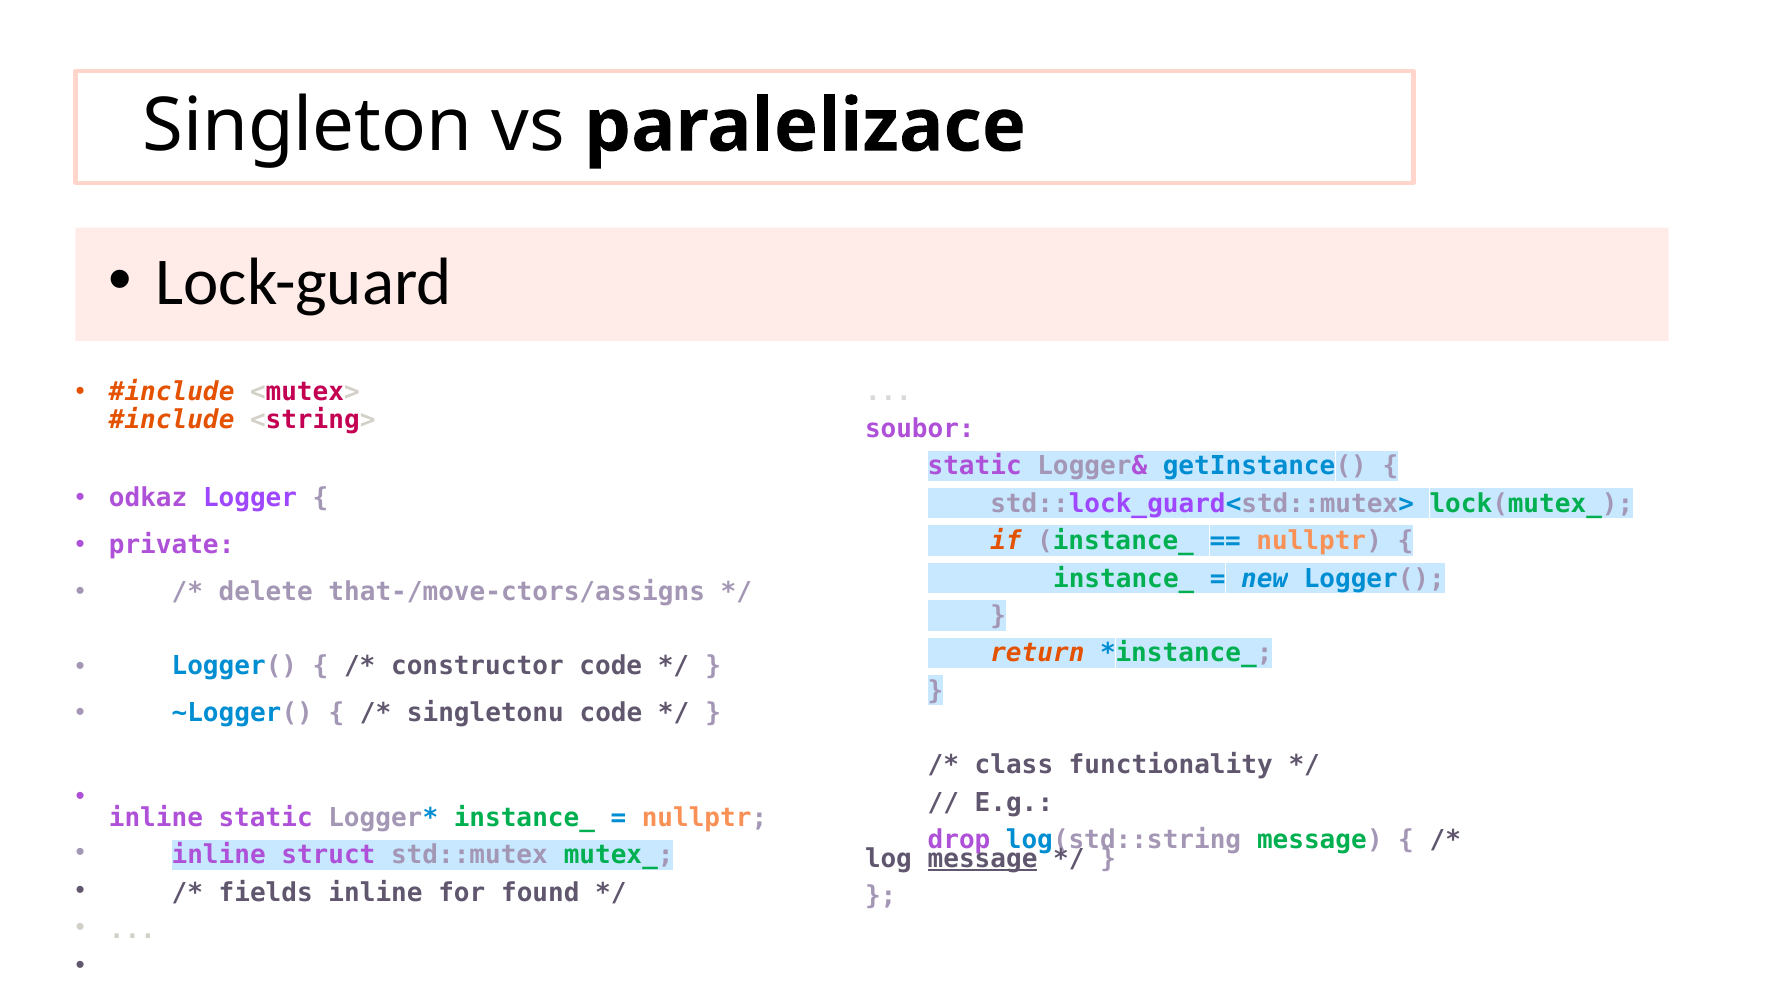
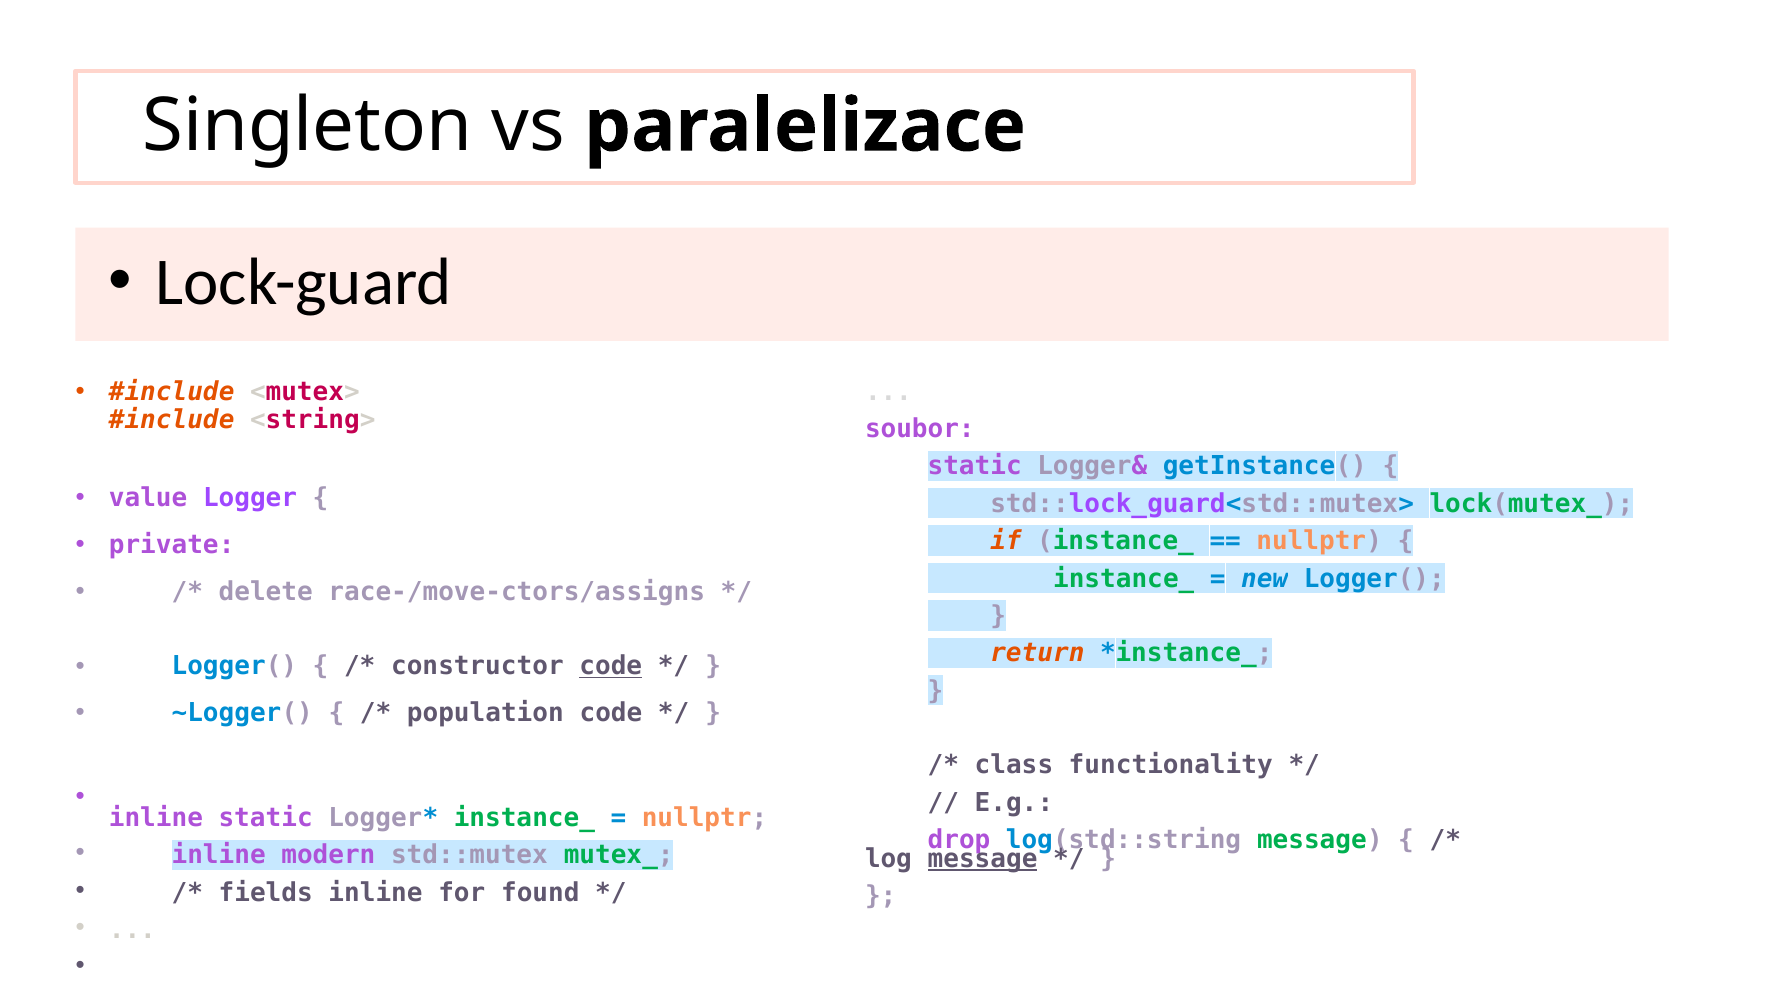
odkaz: odkaz -> value
that-/move-ctors/assigns: that-/move-ctors/assigns -> race-/move-ctors/assigns
code at (611, 666) underline: none -> present
singletonu: singletonu -> population
struct: struct -> modern
